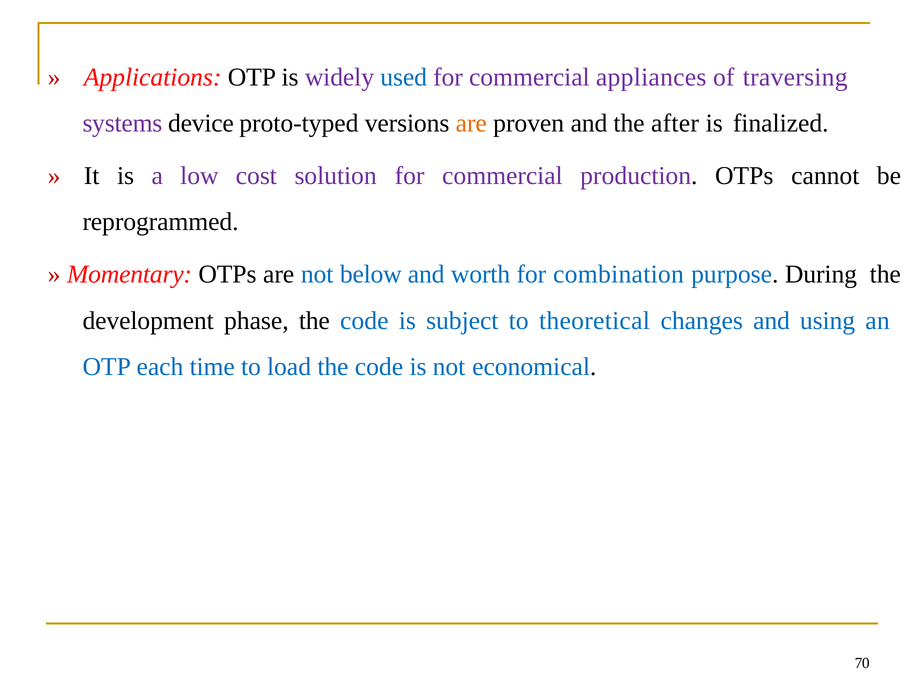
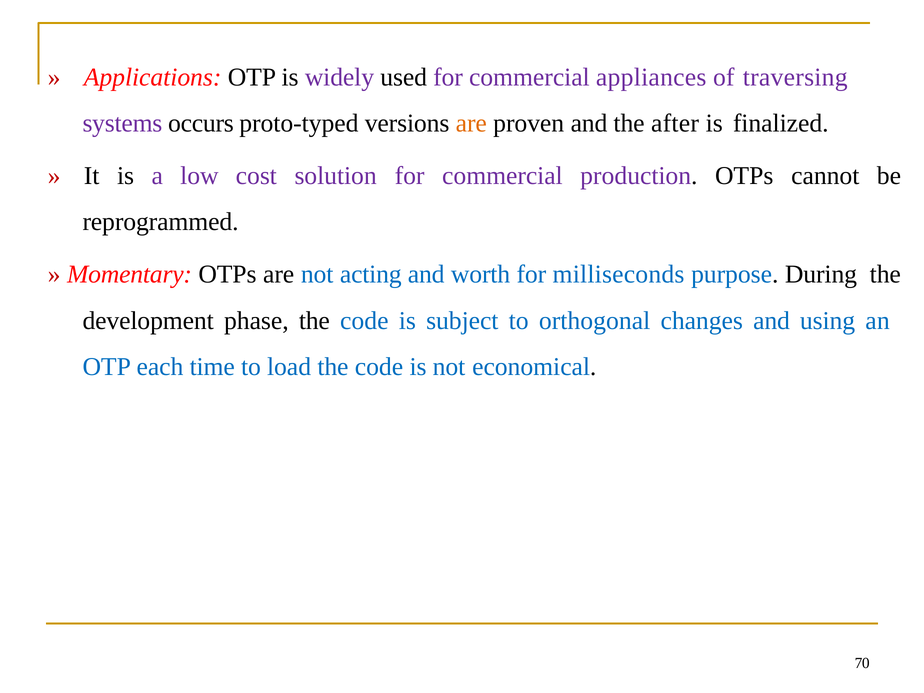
used colour: blue -> black
device: device -> occurs
below: below -> acting
combination: combination -> milliseconds
theoretical: theoretical -> orthogonal
